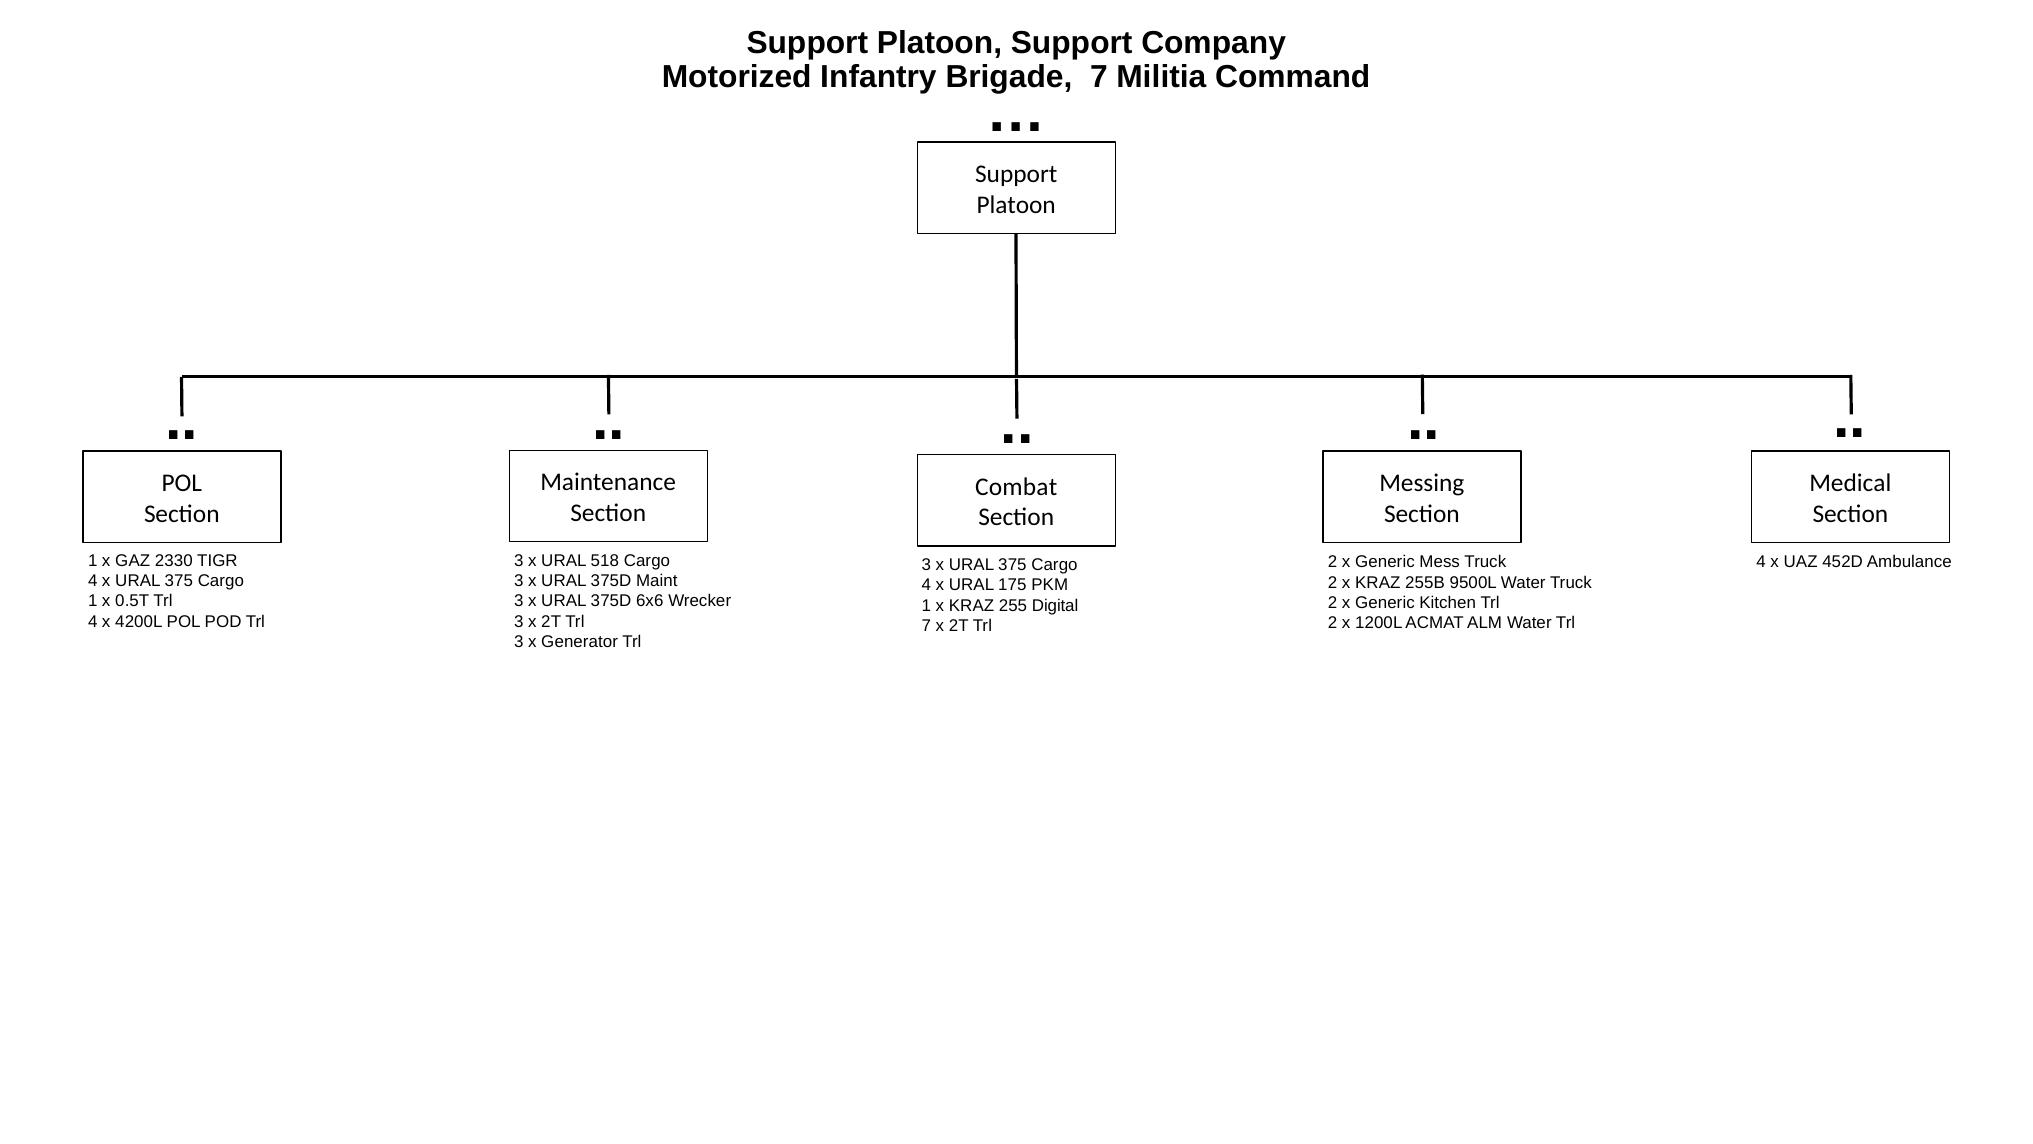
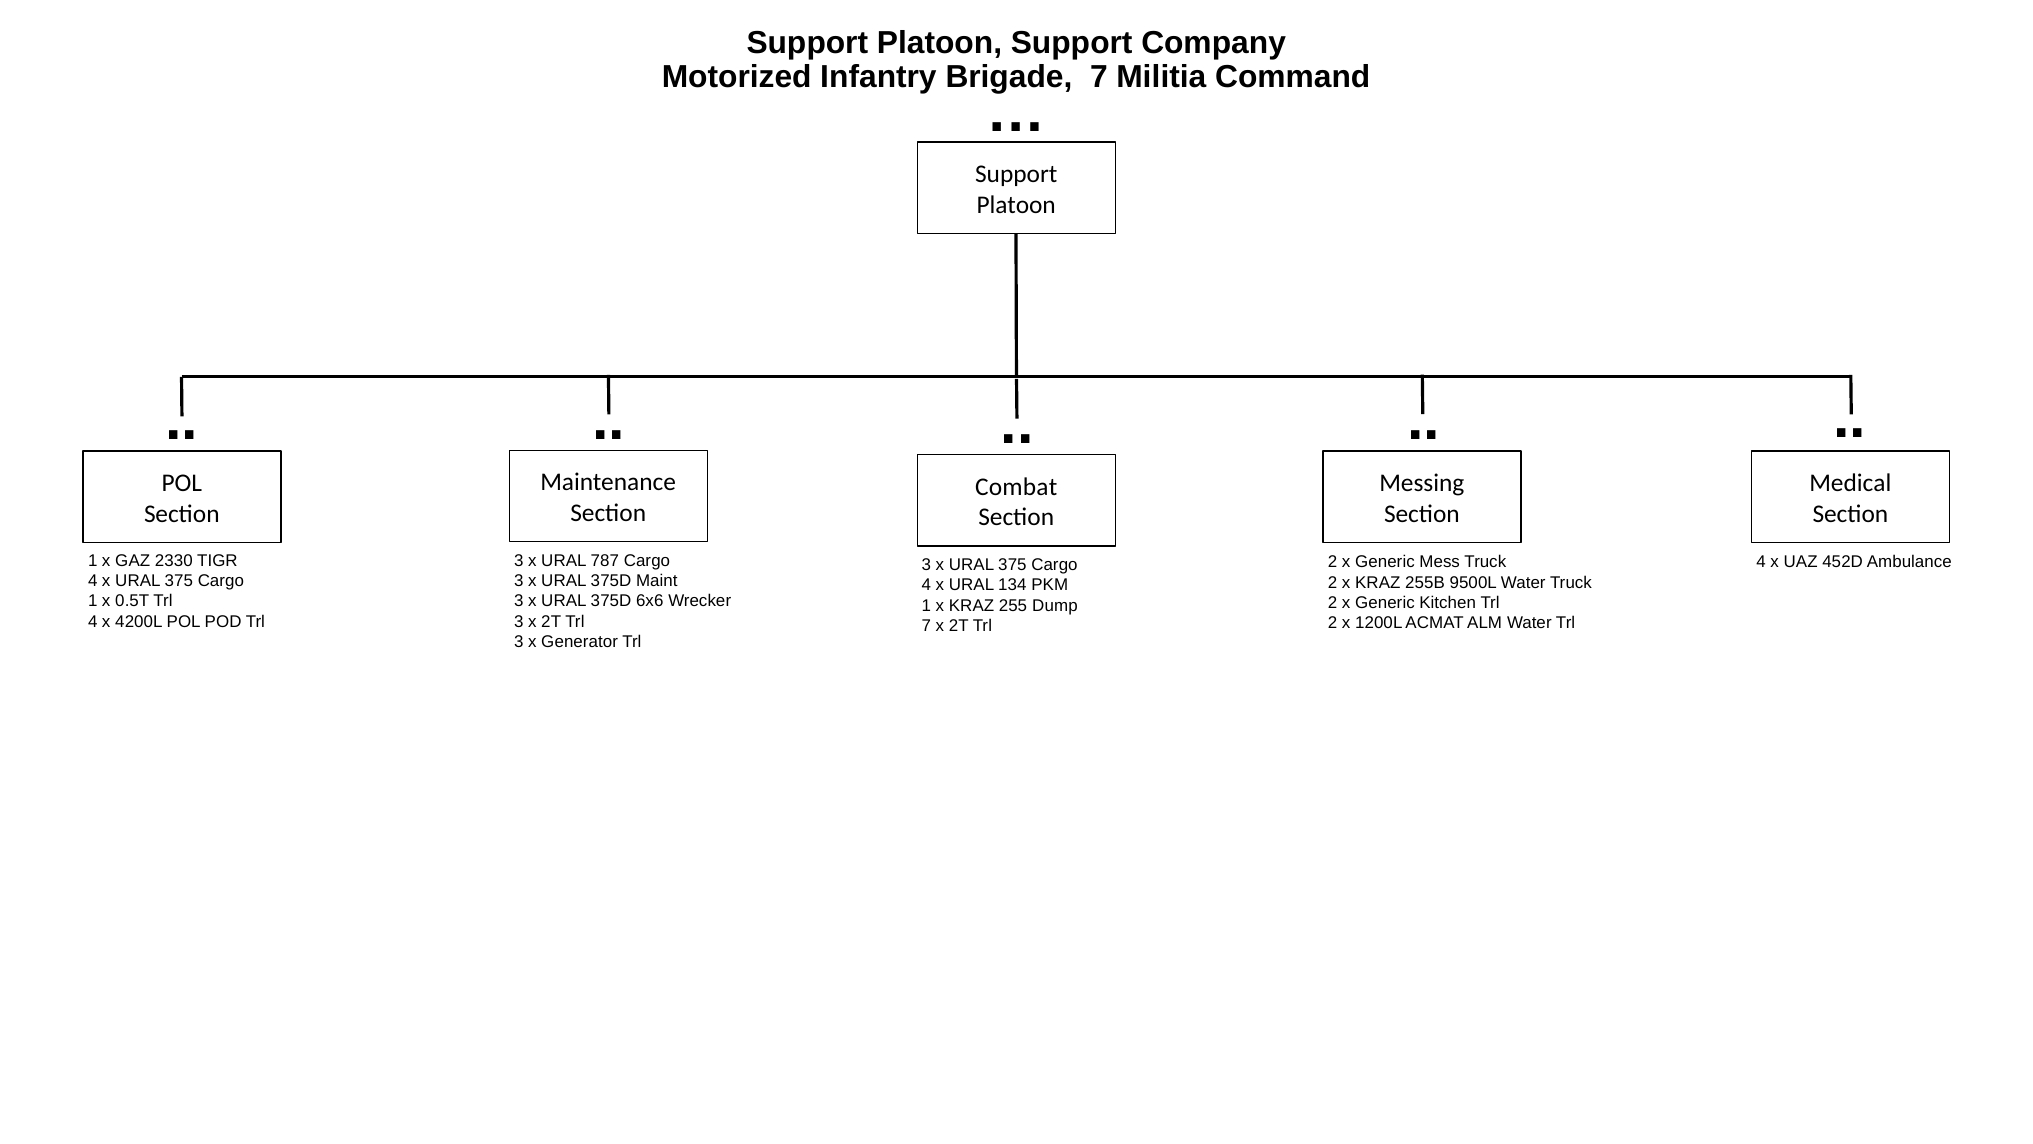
518: 518 -> 787
175: 175 -> 134
Digital: Digital -> Dump
